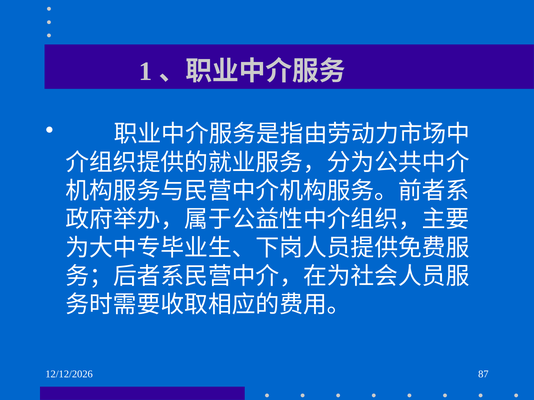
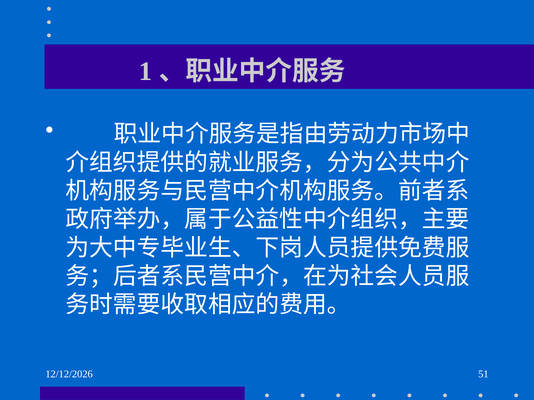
87: 87 -> 51
